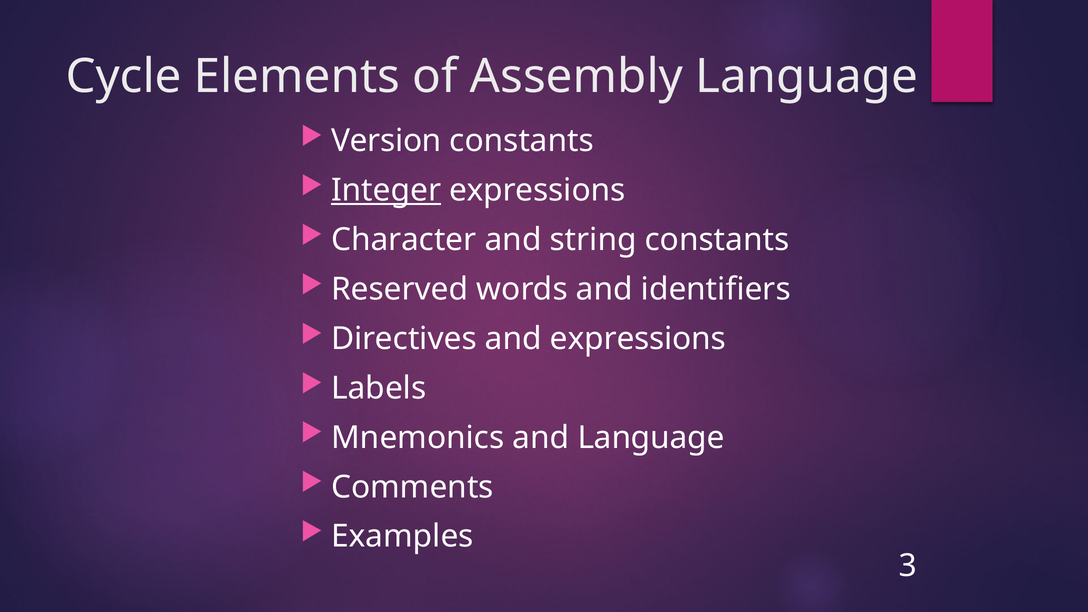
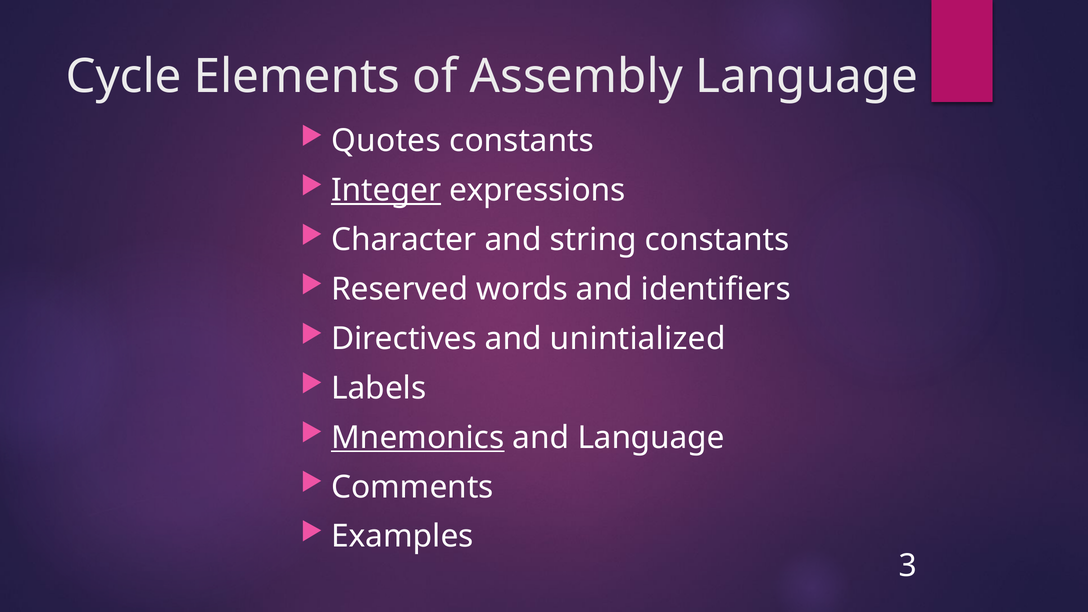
Version: Version -> Quotes
and expressions: expressions -> unintialized
Mnemonics underline: none -> present
